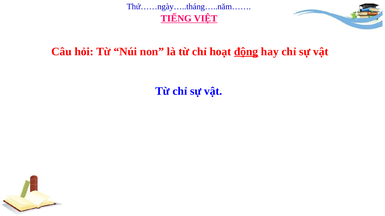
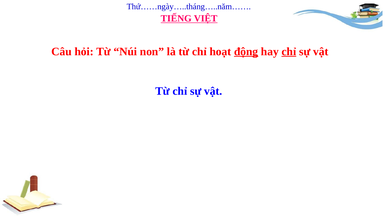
chỉ at (289, 52) underline: none -> present
